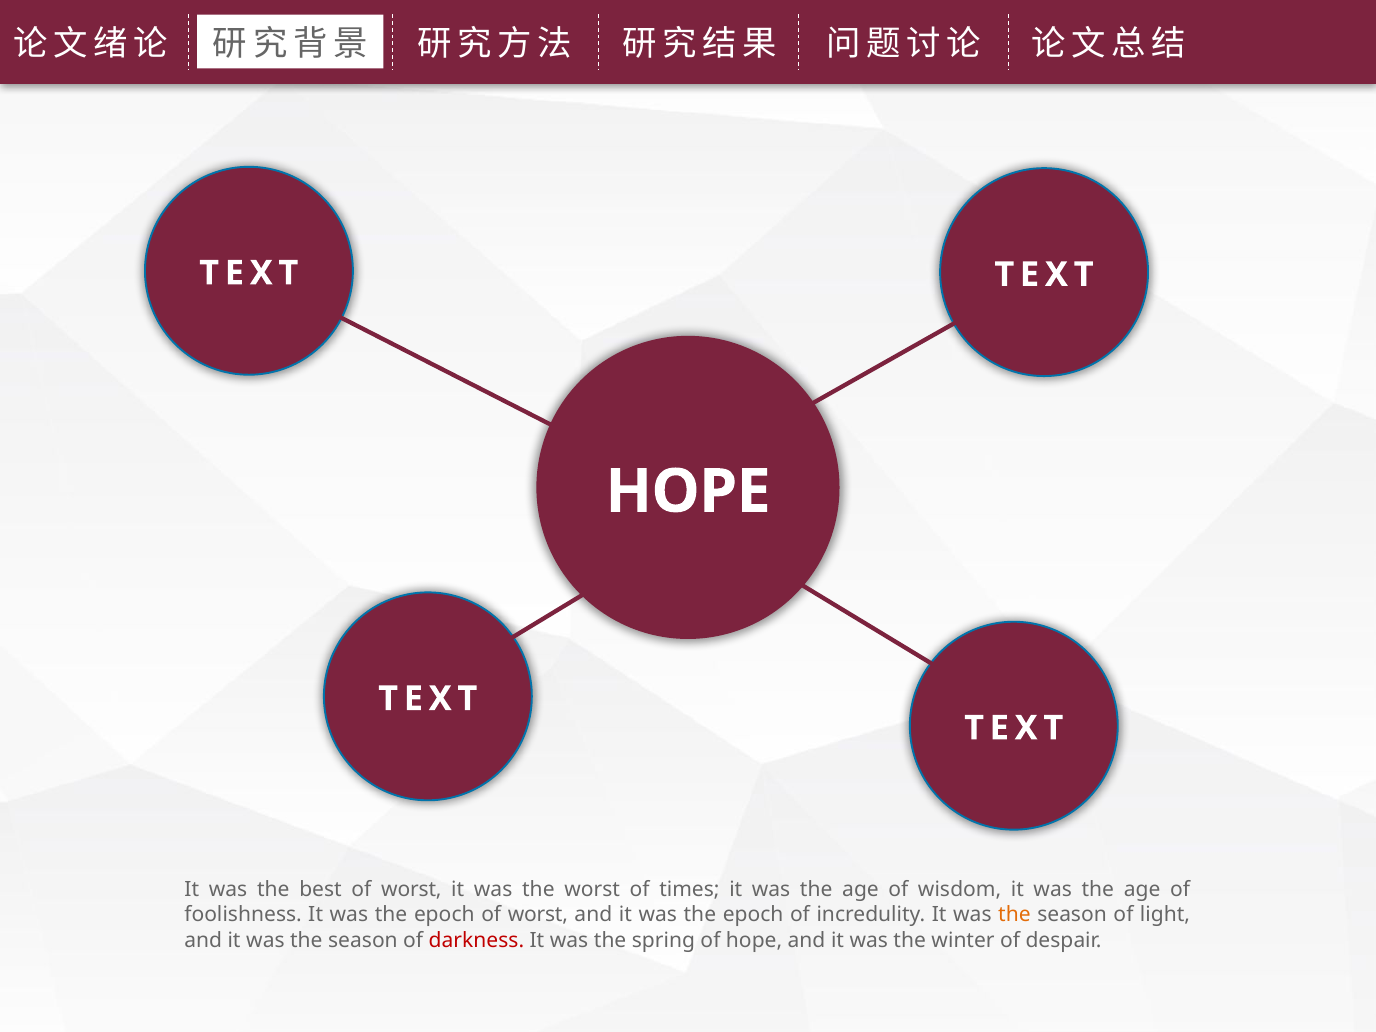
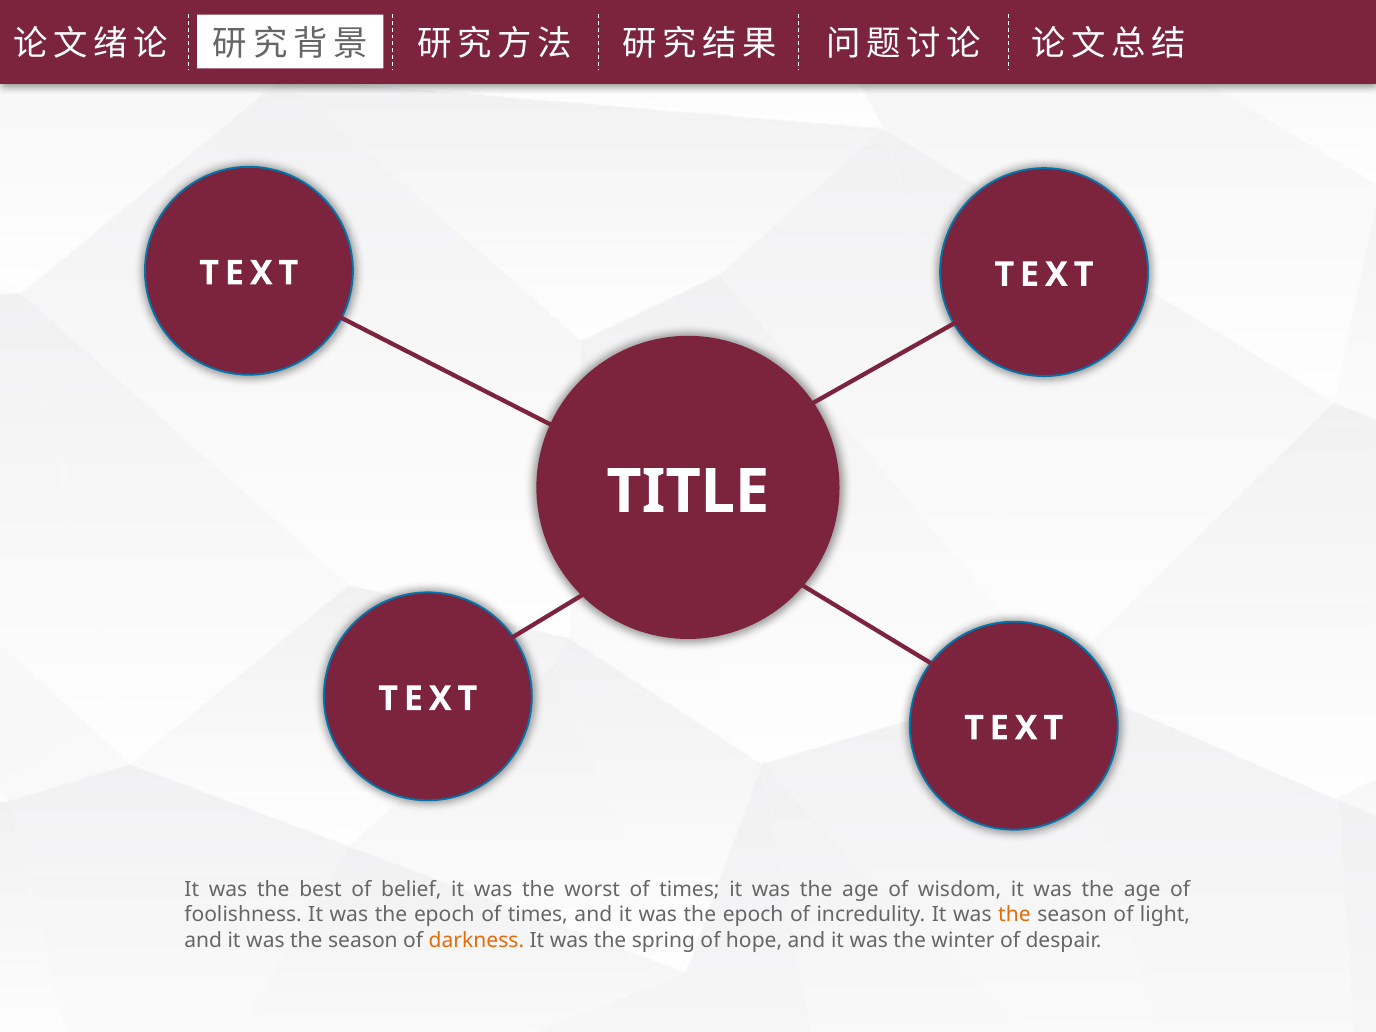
HOPE at (688, 492): HOPE -> TITLE
best of worst: worst -> belief
epoch of worst: worst -> times
darkness colour: red -> orange
